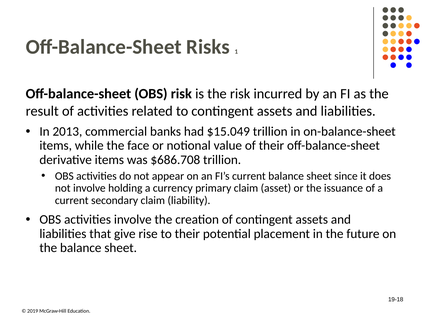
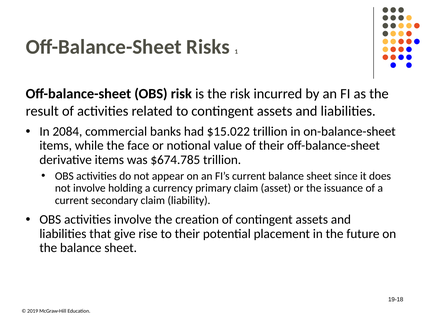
2013: 2013 -> 2084
$15.049: $15.049 -> $15.022
$686.708: $686.708 -> $674.785
